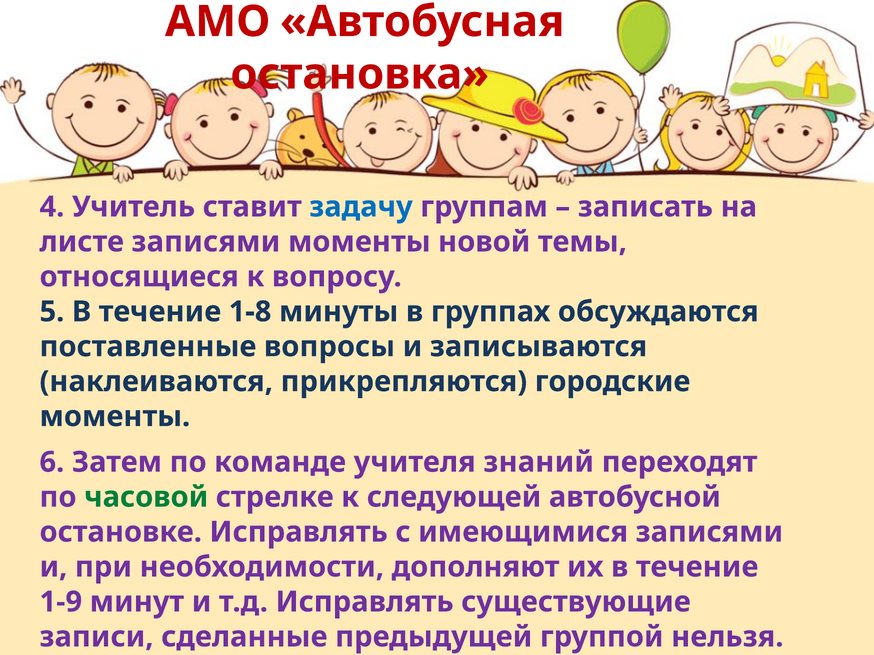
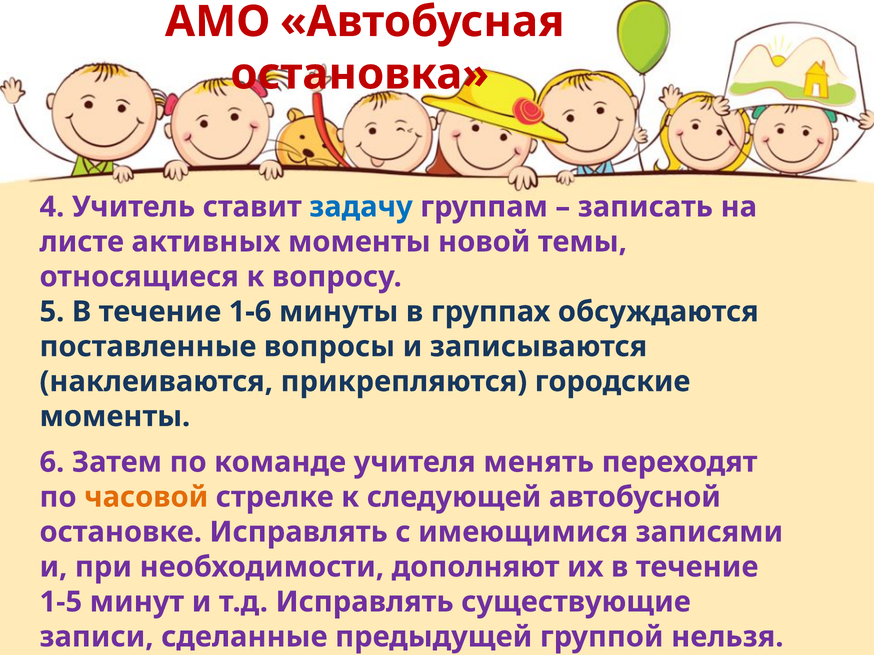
листе записями: записями -> активных
1-8: 1-8 -> 1-6
знаний: знаний -> менять
часовой colour: green -> orange
1-9: 1-9 -> 1-5
